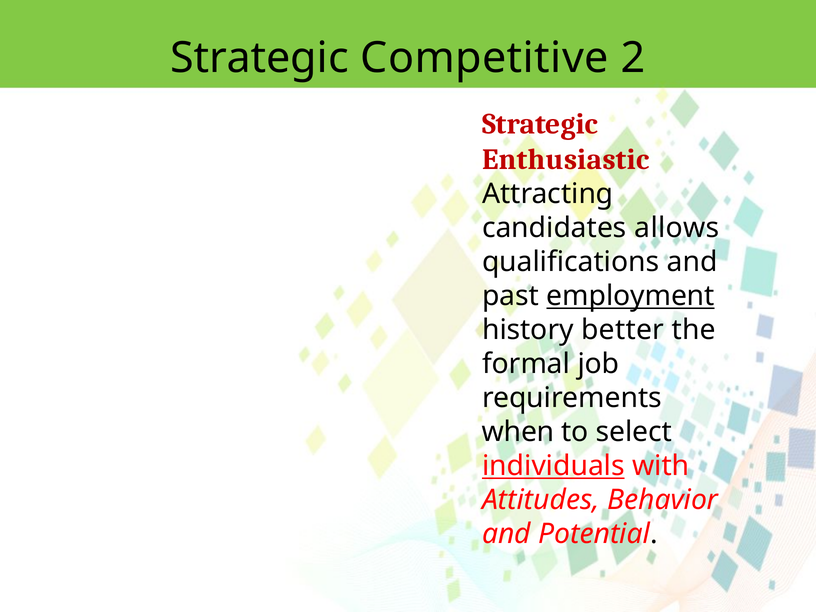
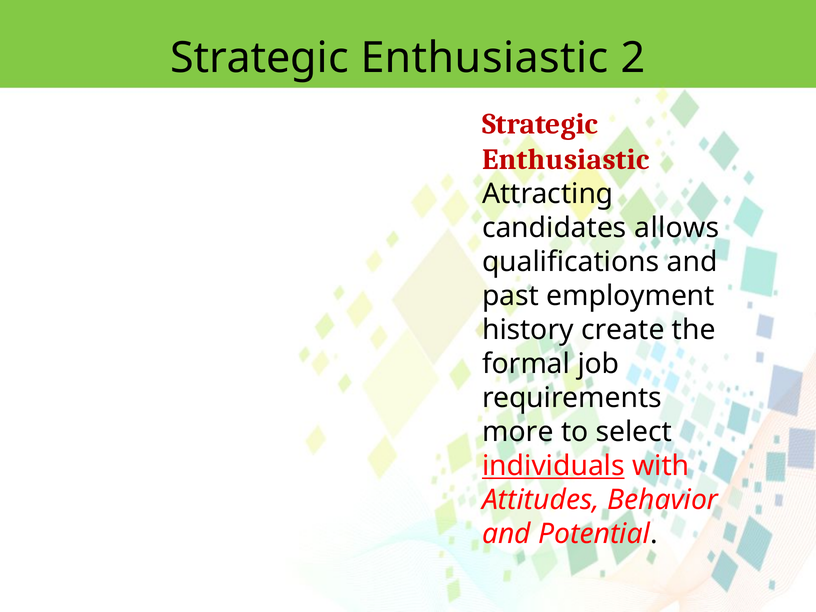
Competitive at (485, 58): Competitive -> Enthusiastic
employment underline: present -> none
better: better -> create
when: when -> more
